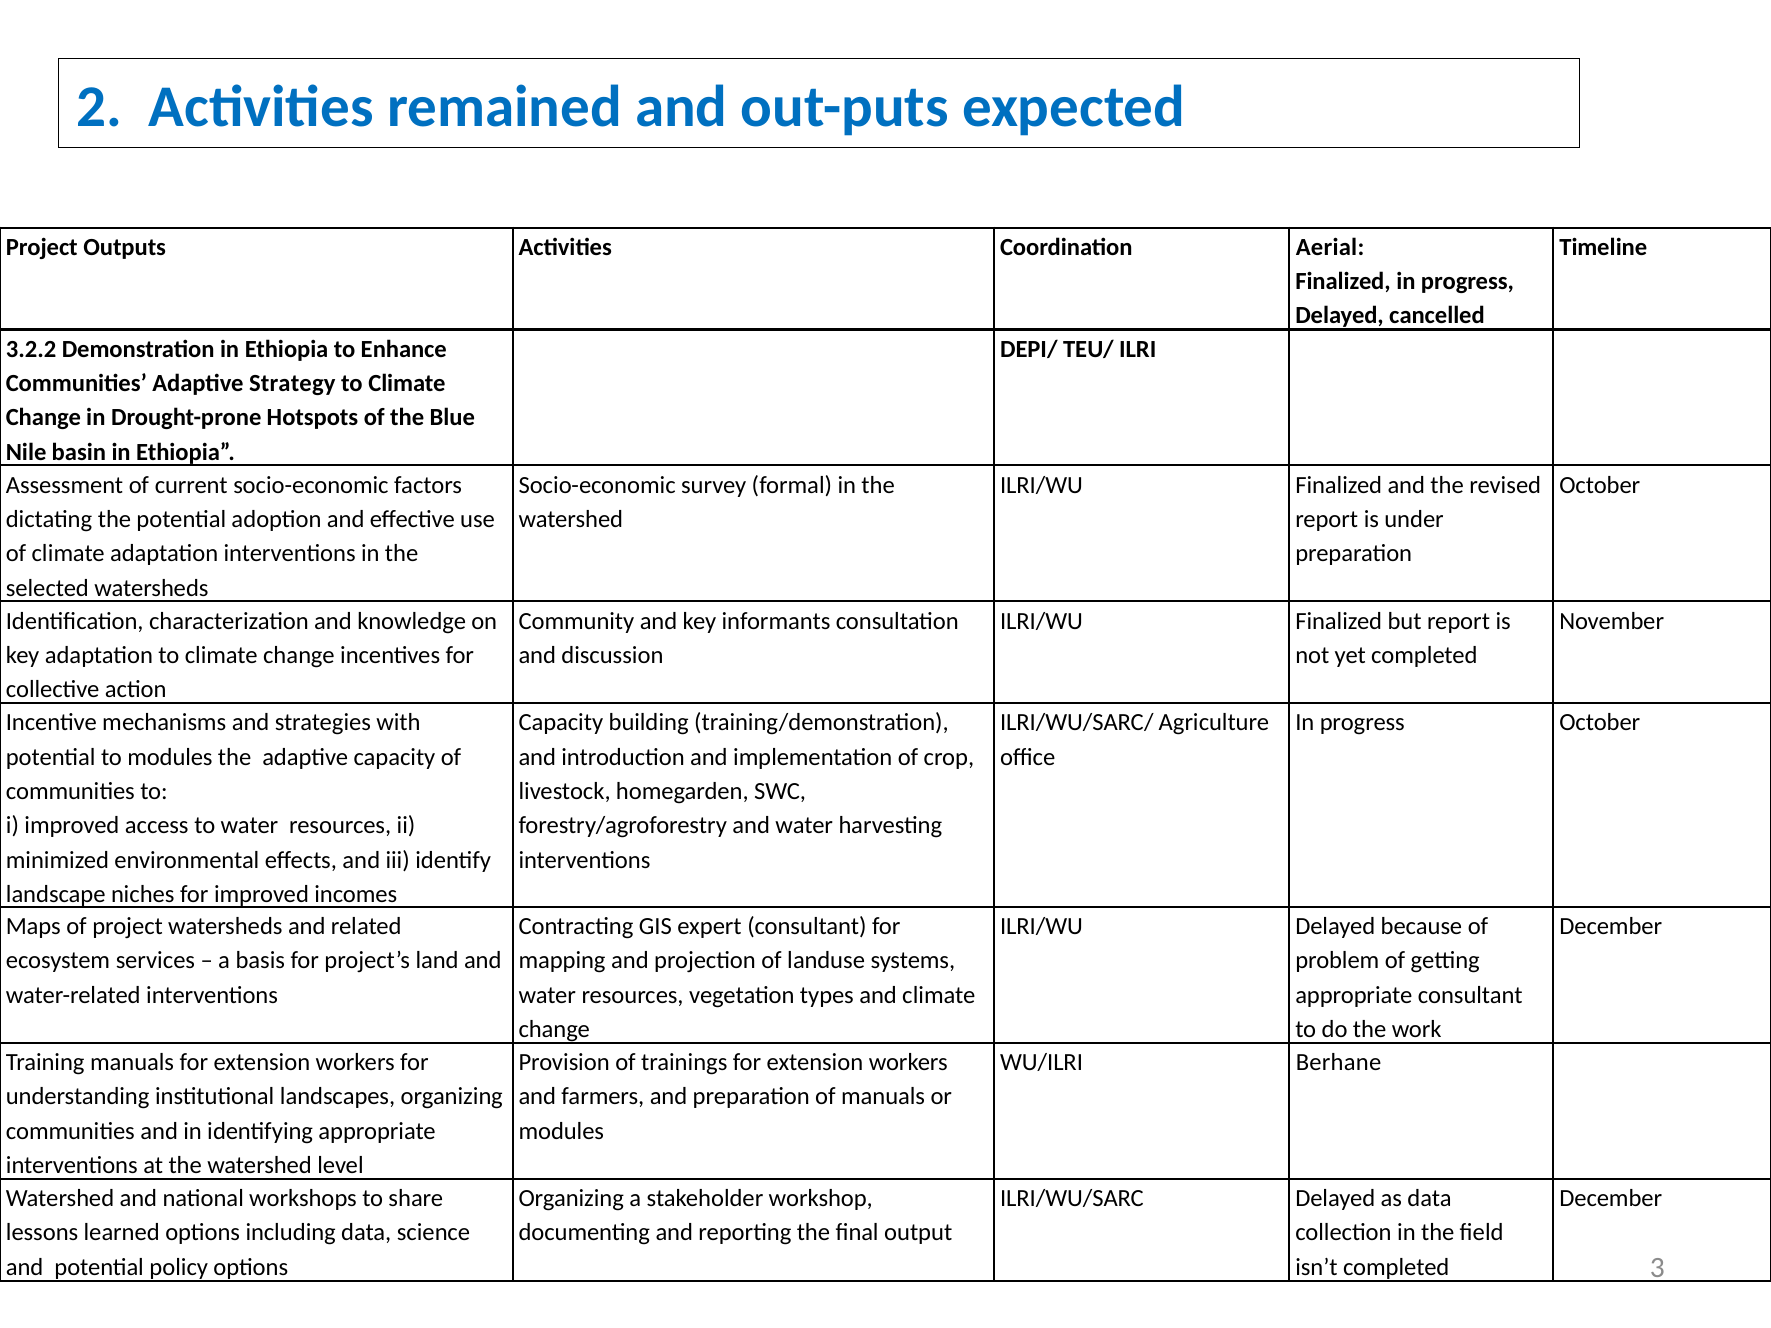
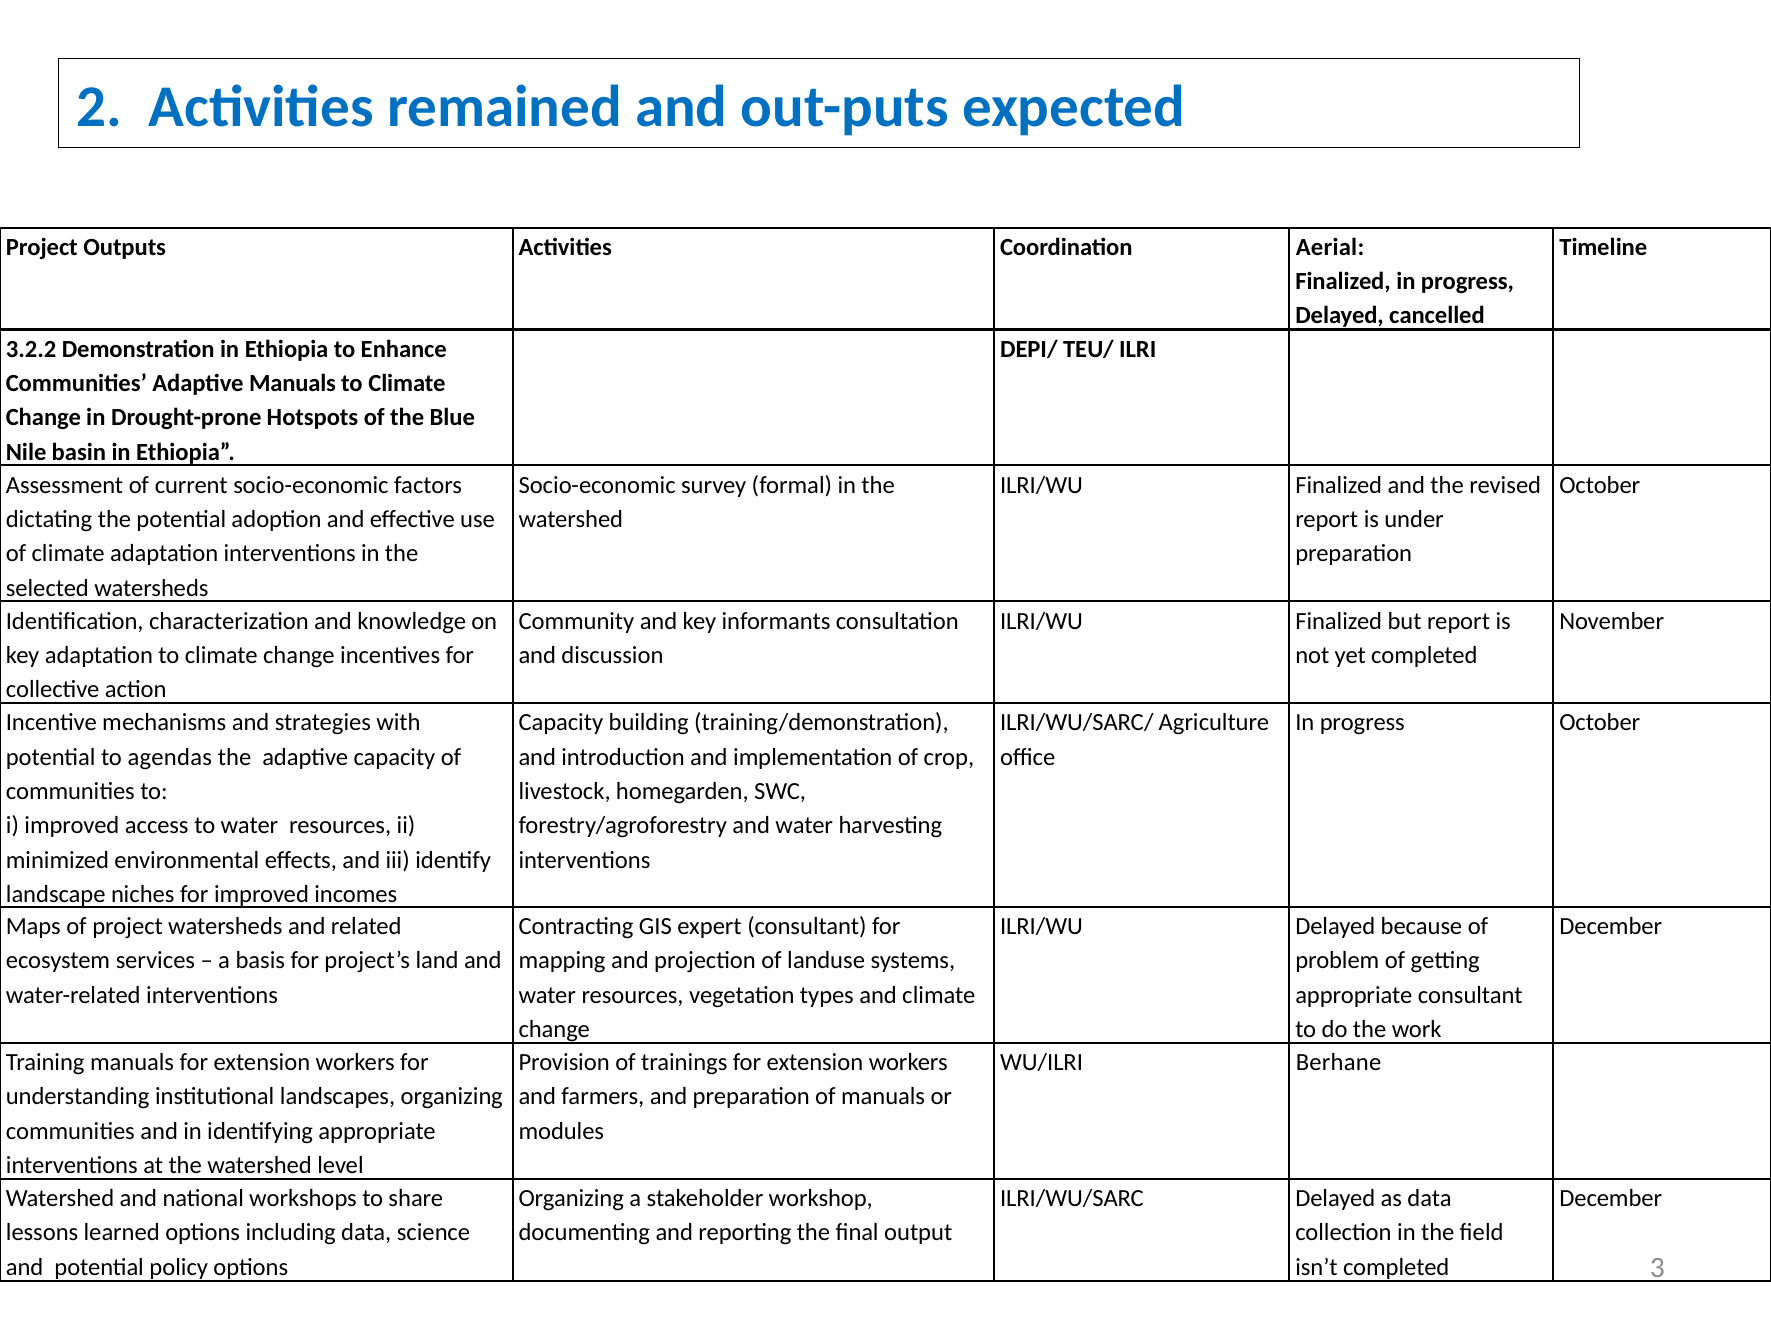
Adaptive Strategy: Strategy -> Manuals
to modules: modules -> agendas
